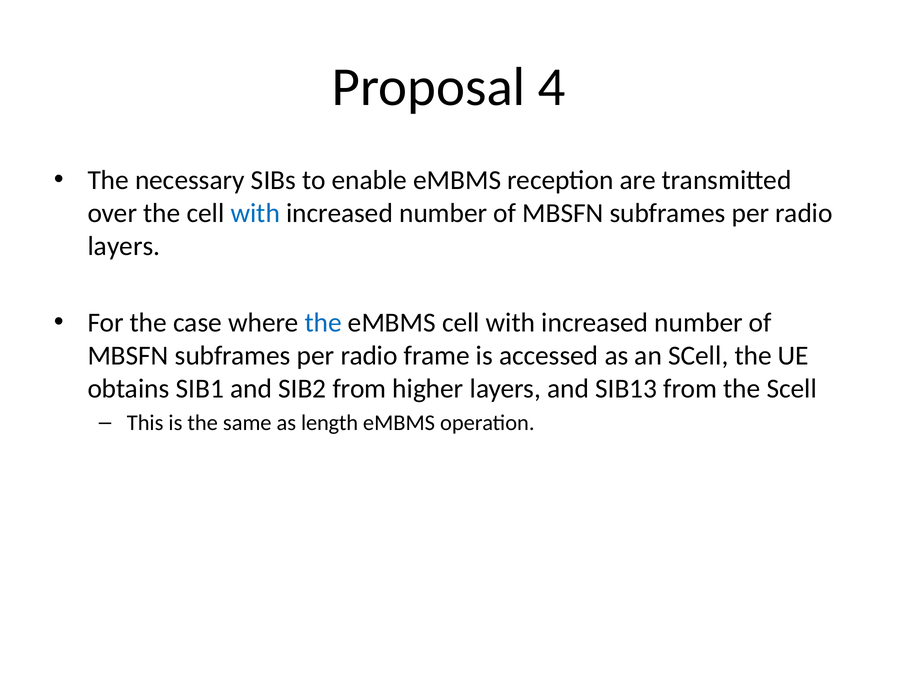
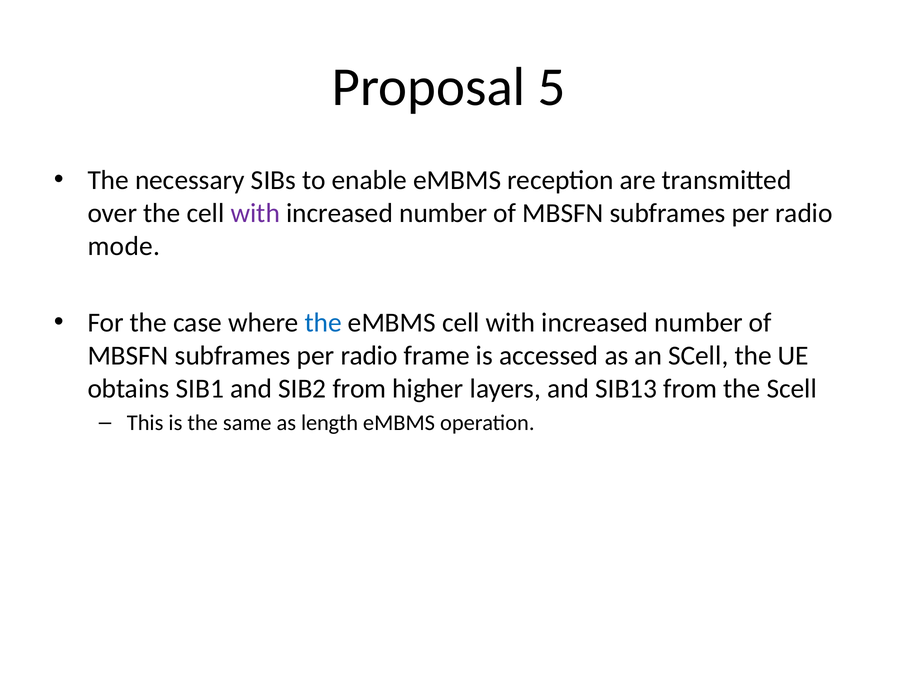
4: 4 -> 5
with at (255, 213) colour: blue -> purple
layers at (124, 246): layers -> mode
